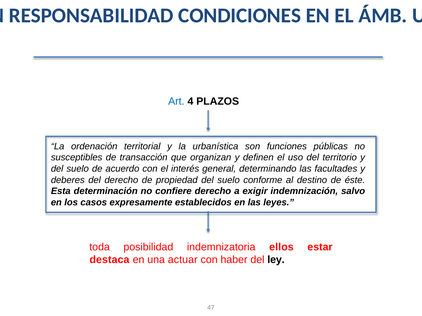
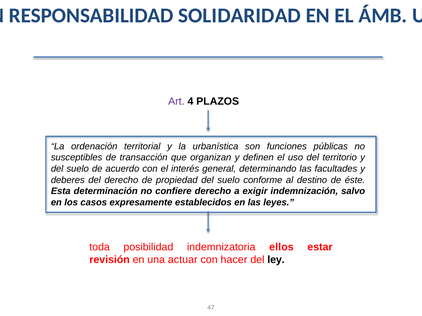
CONDICIONES: CONDICIONES -> SOLIDARIDAD
Art colour: blue -> purple
destaca: destaca -> revisión
haber: haber -> hacer
